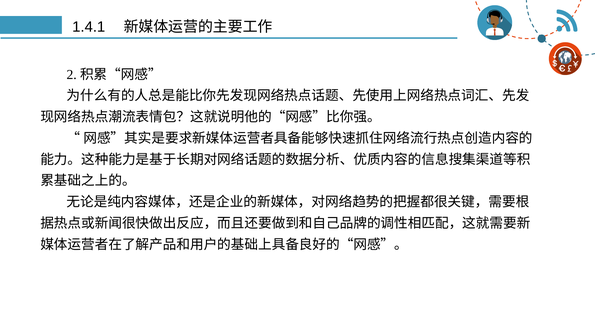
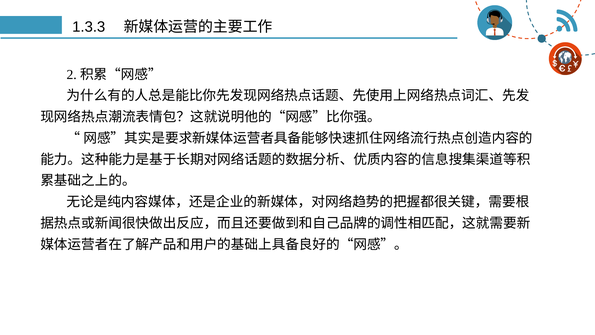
1.4.1: 1.4.1 -> 1.3.3
